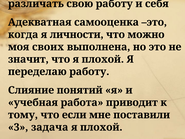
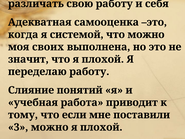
личности: личности -> системой
3 задача: задача -> можно
